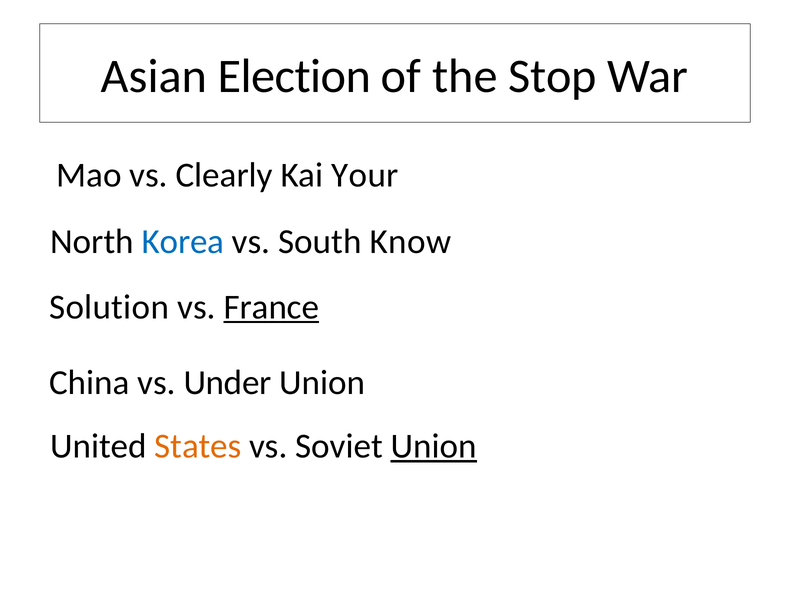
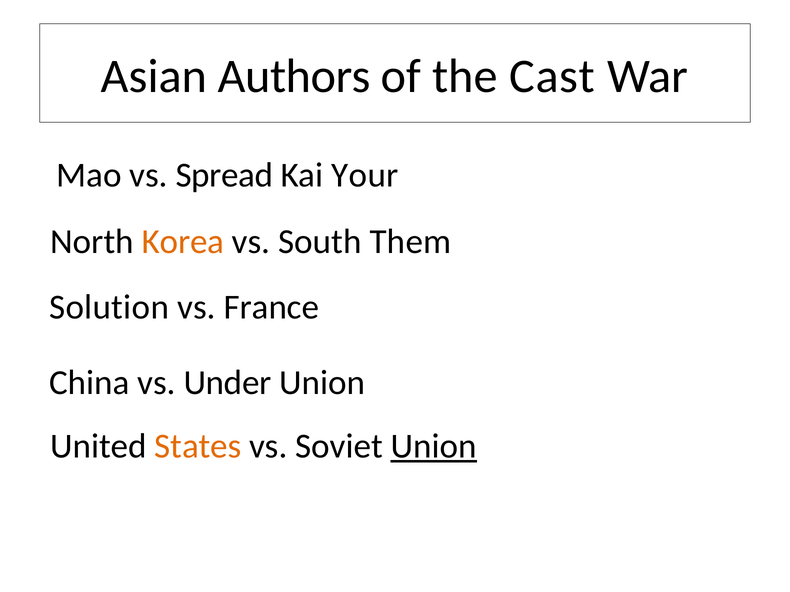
Election: Election -> Authors
Stop: Stop -> Cast
Clearly: Clearly -> Spread
Korea colour: blue -> orange
Know: Know -> Them
France underline: present -> none
